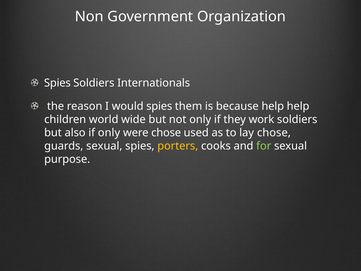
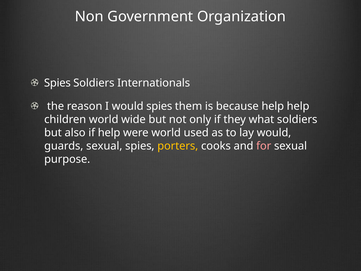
work: work -> what
if only: only -> help
were chose: chose -> world
lay chose: chose -> would
for colour: light green -> pink
